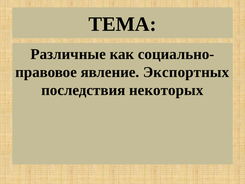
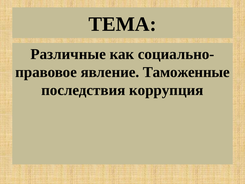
Экспортных: Экспортных -> Таможенные
некоторых: некоторых -> коррупция
